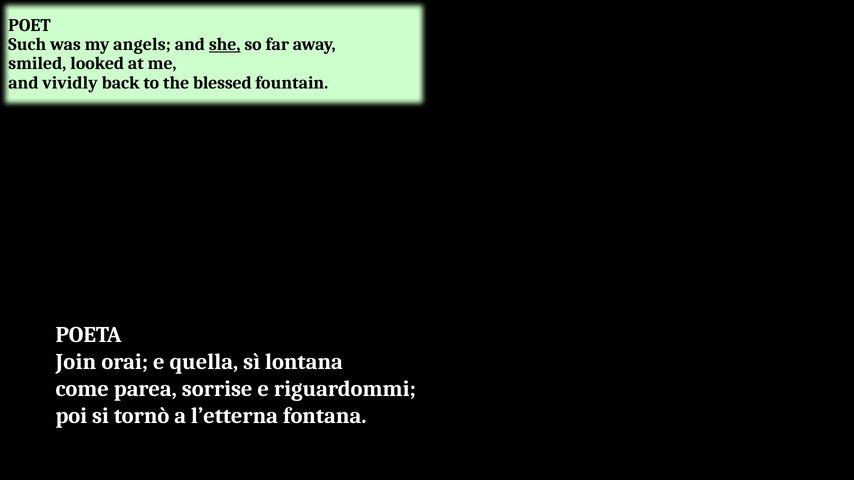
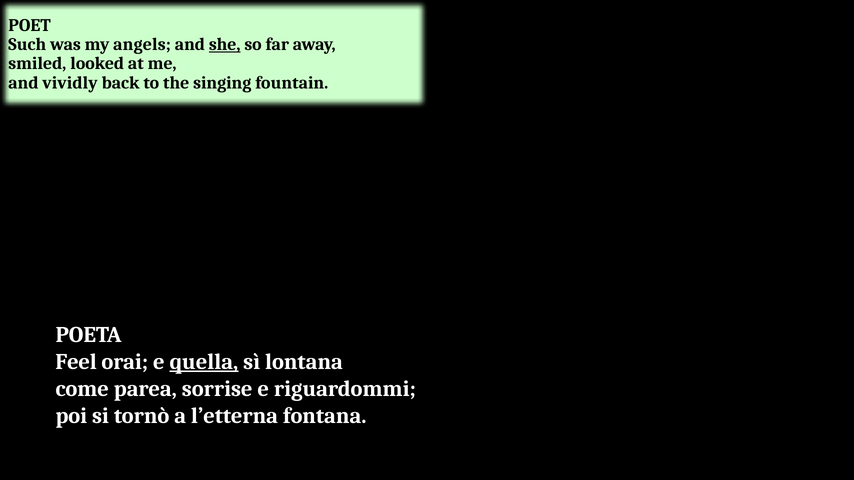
blessed: blessed -> singing
Join: Join -> Feel
quella underline: none -> present
